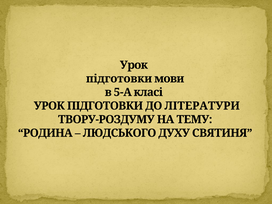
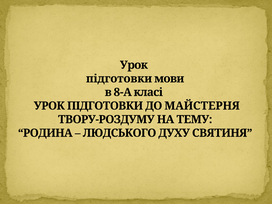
5-А: 5-А -> 8-А
ЛІТЕРАТУРИ: ЛІТЕРАТУРИ -> МАЙСТЕРНЯ
